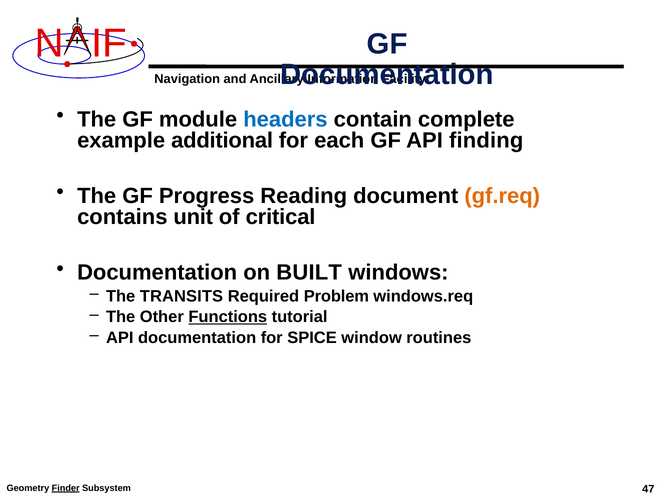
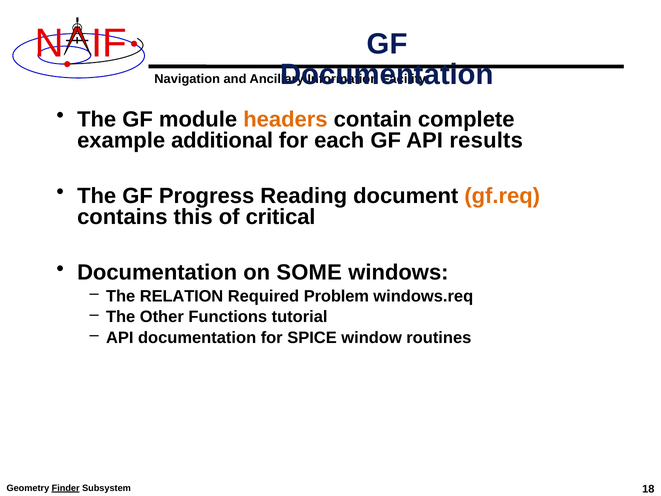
headers colour: blue -> orange
finding: finding -> results
unit: unit -> this
BUILT: BUILT -> SOME
TRANSITS: TRANSITS -> RELATION
Functions underline: present -> none
47: 47 -> 18
